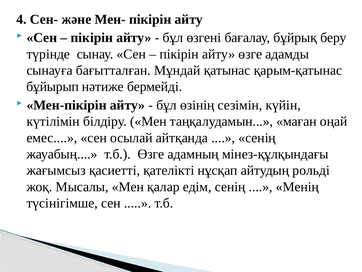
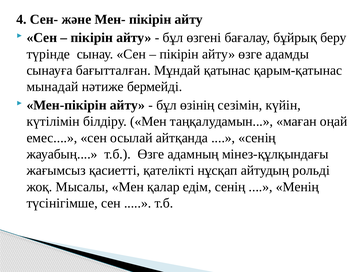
бұйырып: бұйырып -> мынадай
